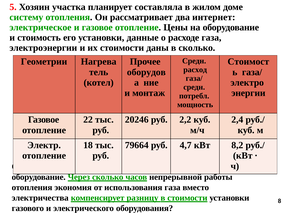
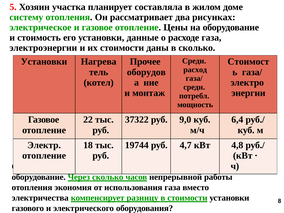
интернет: интернет -> рисунках
Геометрии at (44, 62): Геометрии -> Установки
20246: 20246 -> 37322
2,2: 2,2 -> 9,0
2,4: 2,4 -> 6,4
79664: 79664 -> 19744
8,2: 8,2 -> 4,8
